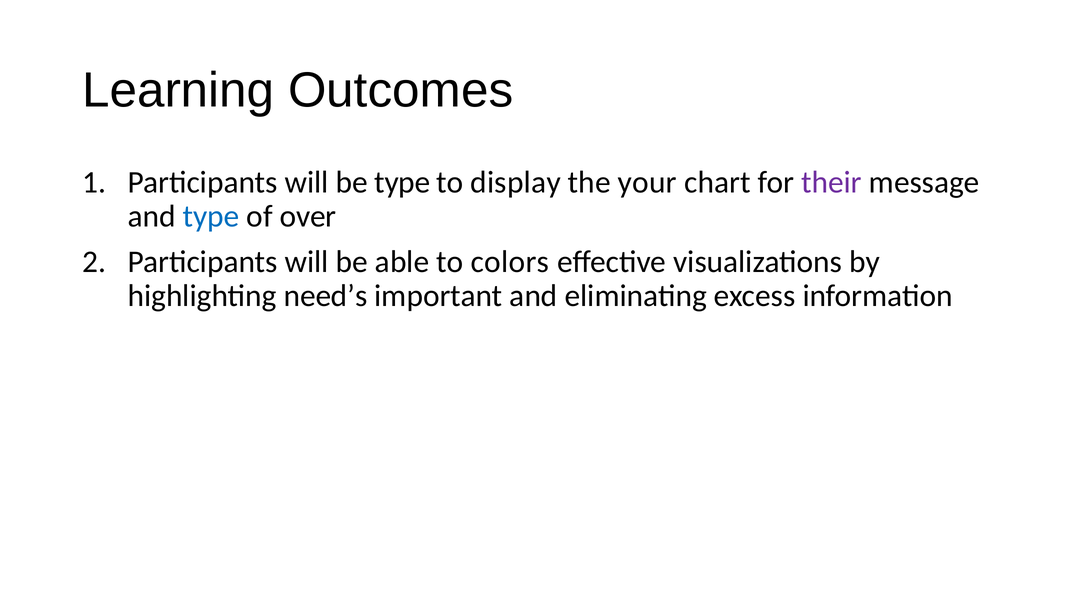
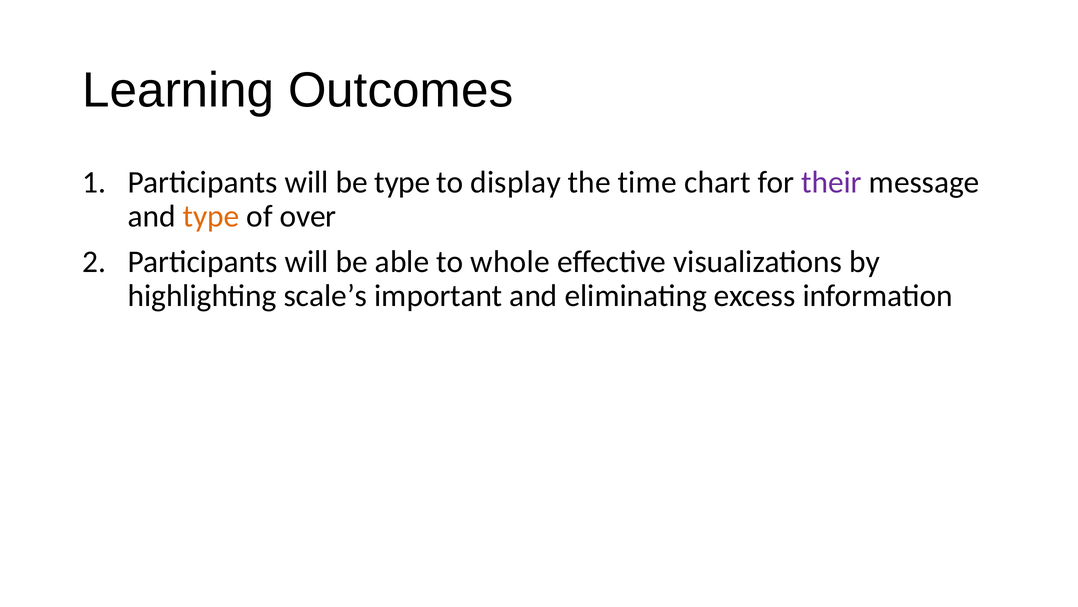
your: your -> time
type at (211, 216) colour: blue -> orange
colors: colors -> whole
need’s: need’s -> scale’s
